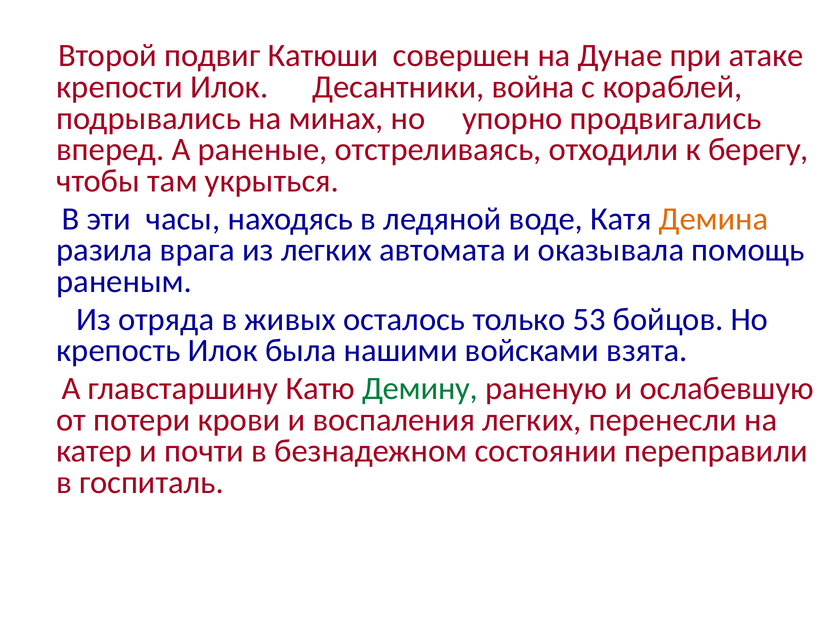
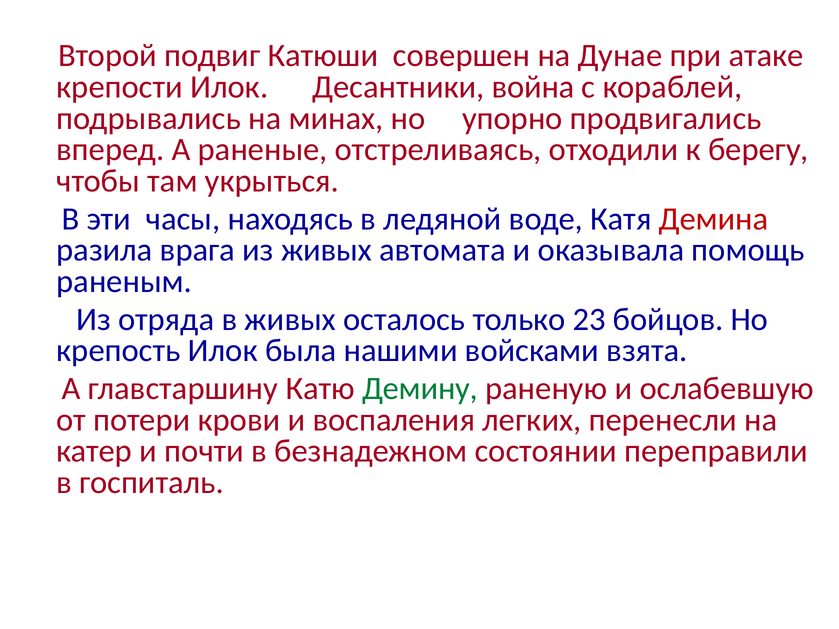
Демина colour: orange -> red
из легких: легких -> живых
53: 53 -> 23
